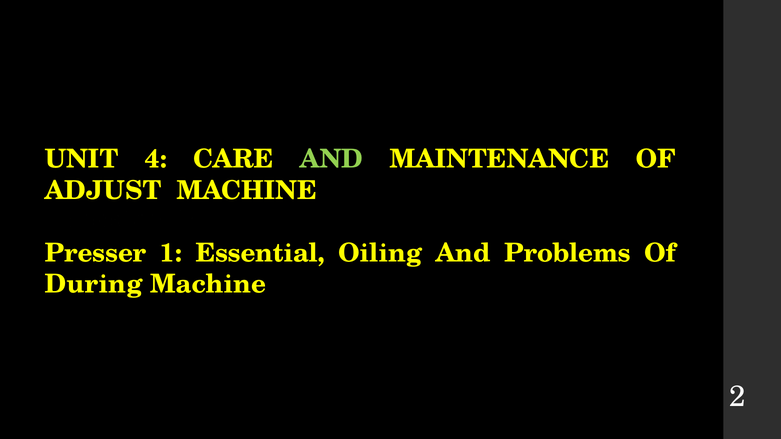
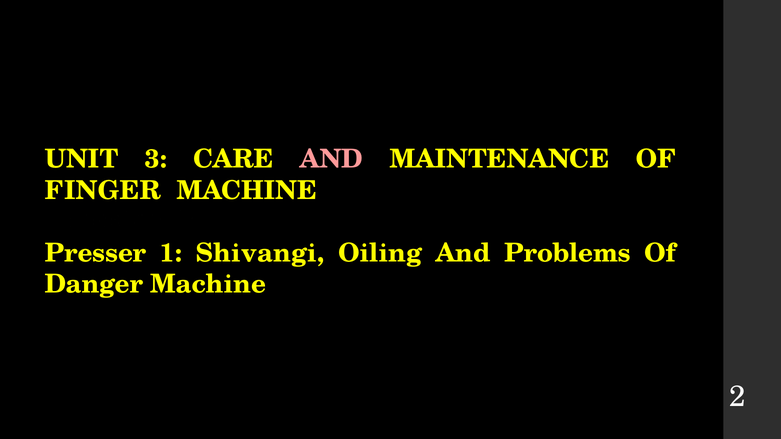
4: 4 -> 3
AND at (332, 160) colour: light green -> pink
ADJUST: ADJUST -> FINGER
Essential: Essential -> Shivangi
During: During -> Danger
